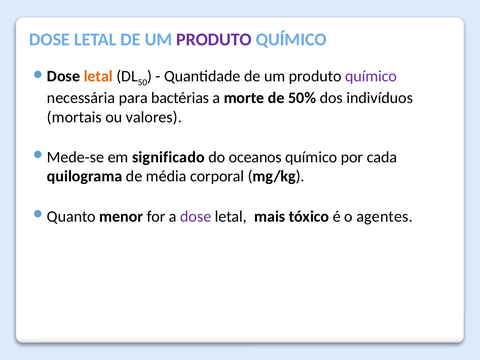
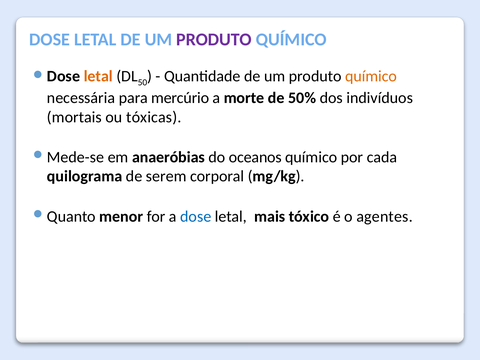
químico at (371, 76) colour: purple -> orange
bactérias: bactérias -> mercúrio
valores: valores -> tóxicas
significado: significado -> anaeróbias
média: média -> serem
dose at (196, 216) colour: purple -> blue
